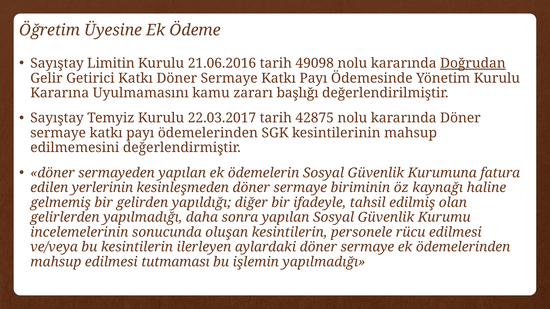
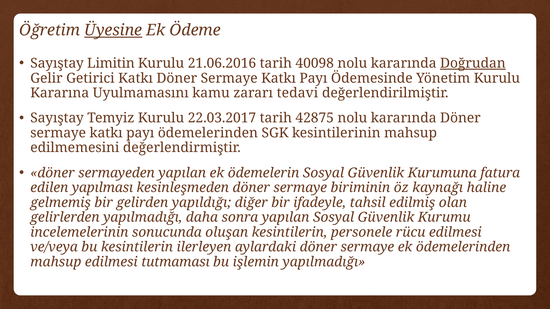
Üyesine underline: none -> present
49098: 49098 -> 40098
başlığı: başlığı -> tedavi
yerlerinin: yerlerinin -> yapılması
